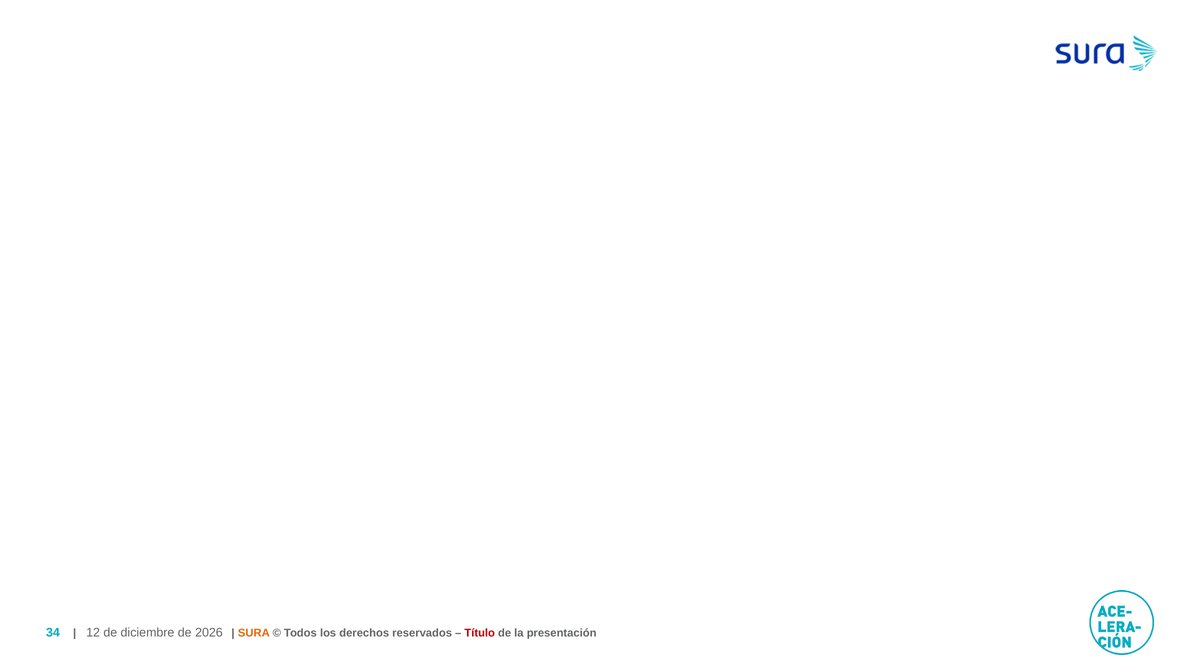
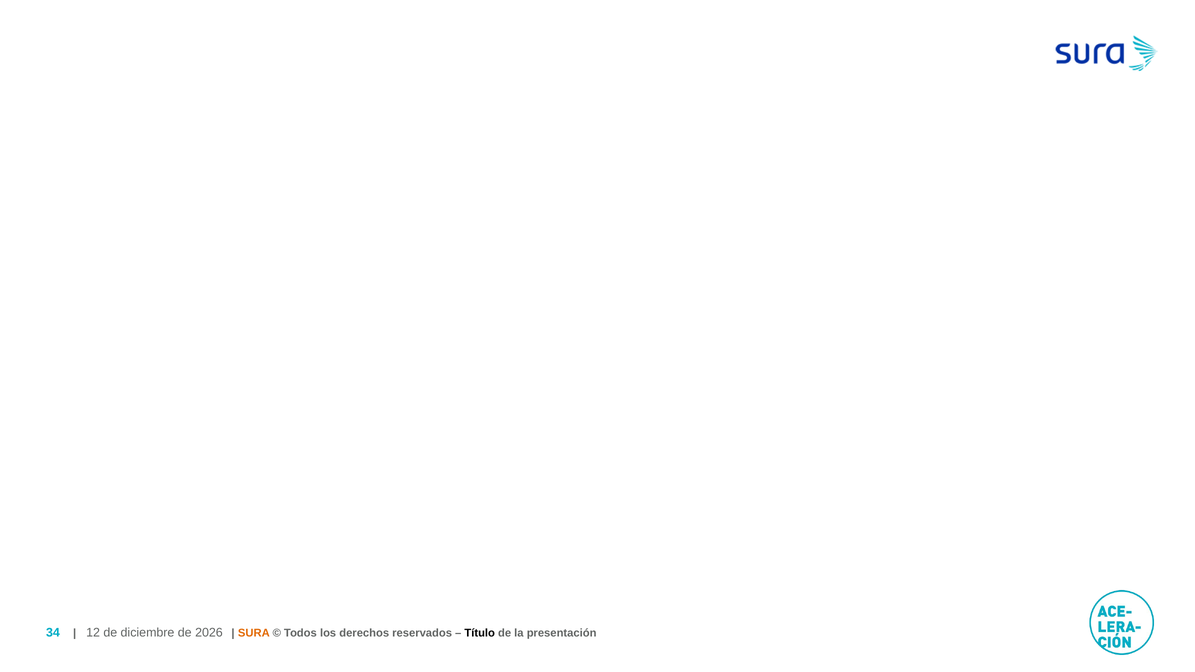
Título colour: red -> black
